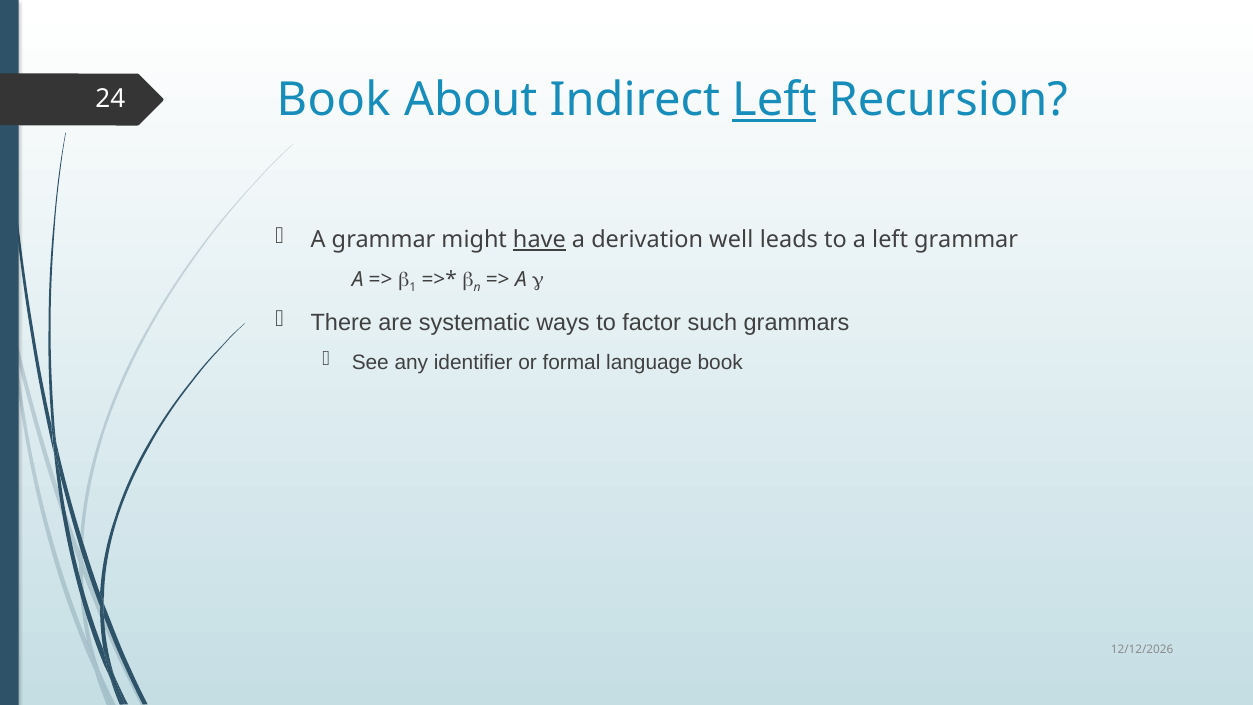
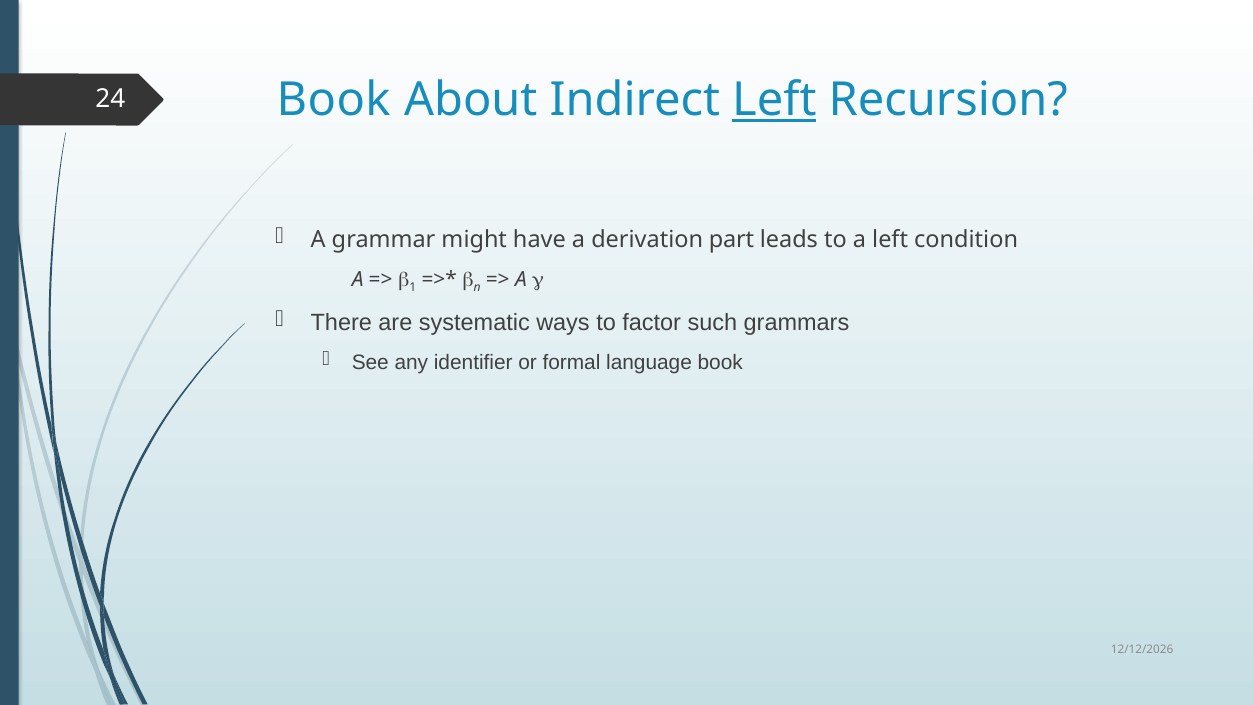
have underline: present -> none
well: well -> part
left grammar: grammar -> condition
